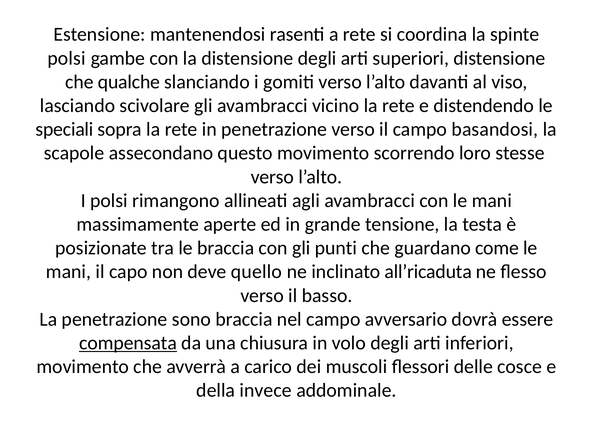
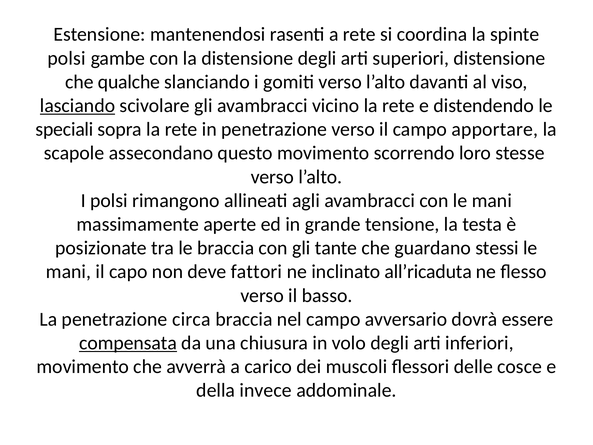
lasciando underline: none -> present
basandosi: basandosi -> apportare
punti: punti -> tante
come: come -> stessi
quello: quello -> fattori
sono: sono -> circa
